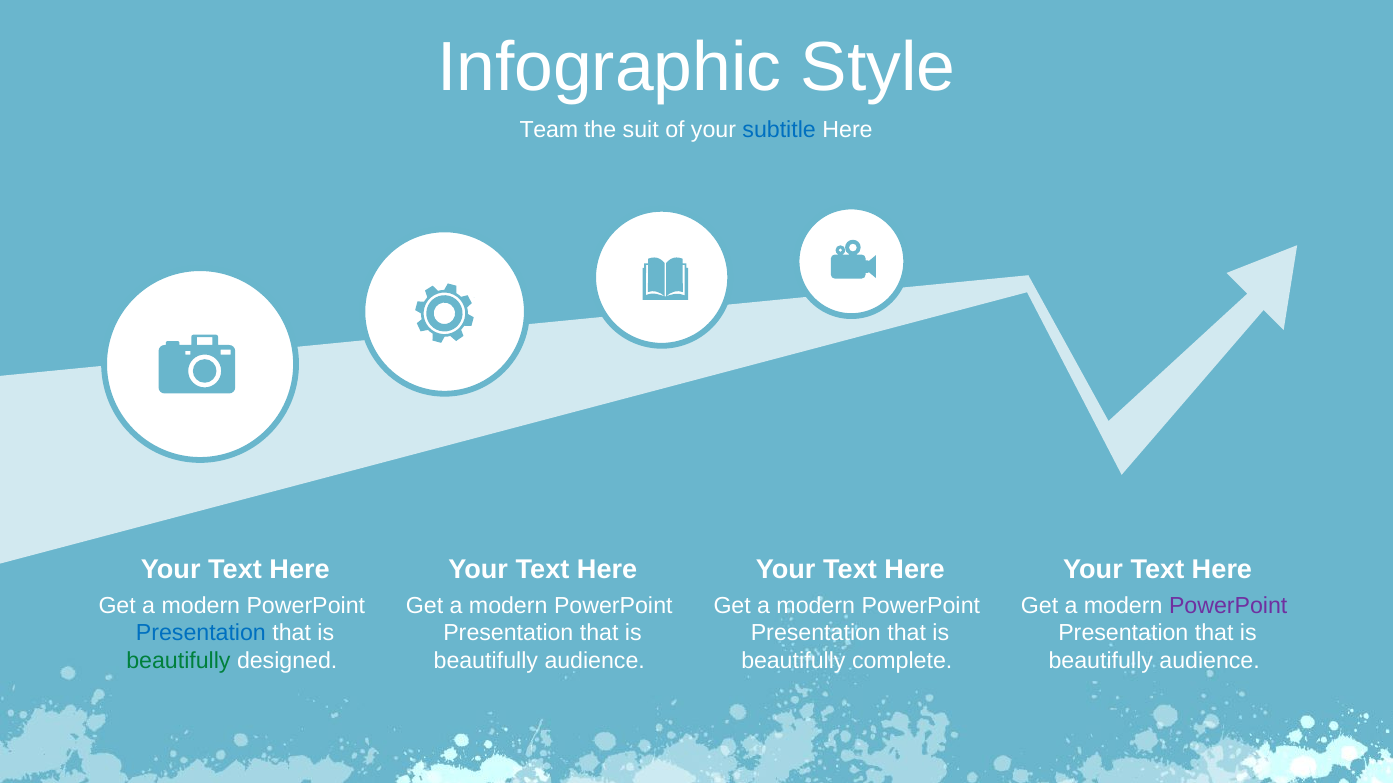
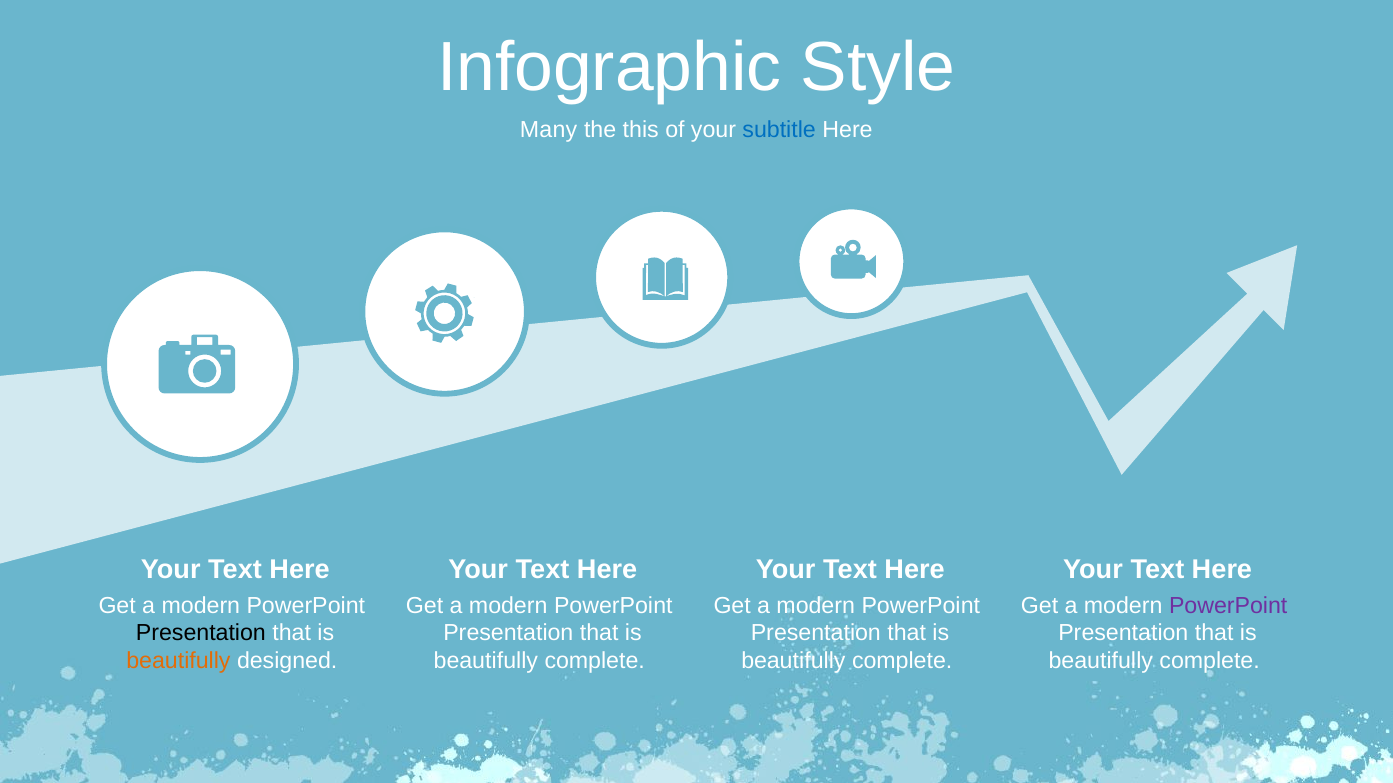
Team: Team -> Many
suit: suit -> this
Presentation at (201, 634) colour: blue -> black
beautifully at (178, 662) colour: green -> orange
audience at (595, 662): audience -> complete
audience at (1210, 662): audience -> complete
